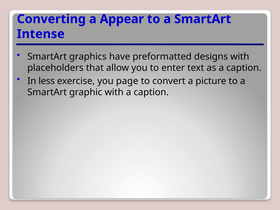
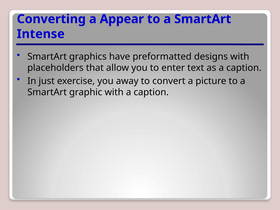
less: less -> just
page: page -> away
